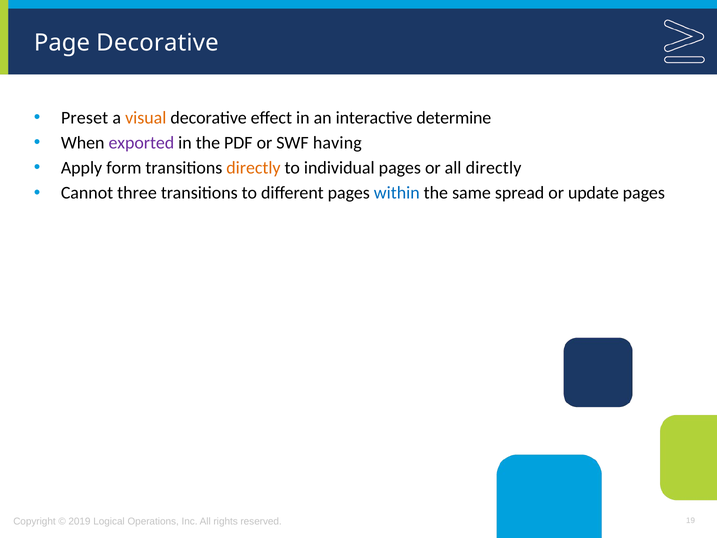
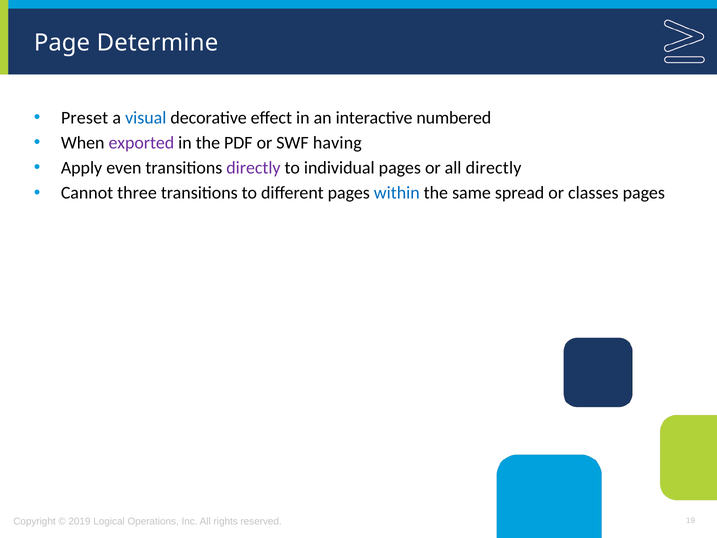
Page Decorative: Decorative -> Determine
visual colour: orange -> blue
determine: determine -> numbered
form: form -> even
directly at (253, 168) colour: orange -> purple
update: update -> classes
